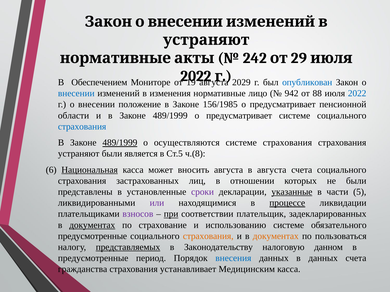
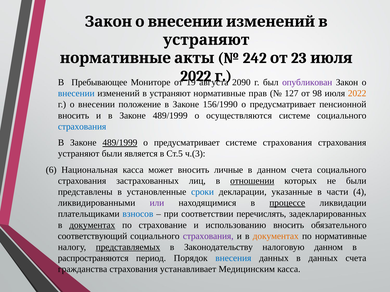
29: 29 -> 23
Обеспечением: Обеспечением -> Пребывающее
2029: 2029 -> 2090
опубликован colour: blue -> purple
в изменения: изменения -> устраняют
лицо: лицо -> прав
942: 942 -> 127
88: 88 -> 98
2022 at (357, 94) colour: blue -> orange
156/1985: 156/1985 -> 156/1990
области at (74, 116): области -> вносить
489/1999 о предусматривает: предусматривает -> осуществляются
осуществляются at (187, 143): осуществляются -> предусматривает
ч.(8: ч.(8 -> ч.(3
Национальная underline: present -> none
вносить августа: августа -> личные
в августа: августа -> данном
отношении underline: none -> present
сроки colour: purple -> blue
указанные underline: present -> none
5: 5 -> 4
взносов colour: purple -> blue
при underline: present -> none
плательщик: плательщик -> перечислять
использованию системе: системе -> вносить
предусмотренные at (92, 236): предусмотренные -> соответствующий
страхования at (208, 236) colour: orange -> purple
по пользоваться: пользоваться -> нормативные
предусмотренные at (93, 259): предусмотренные -> распространяются
